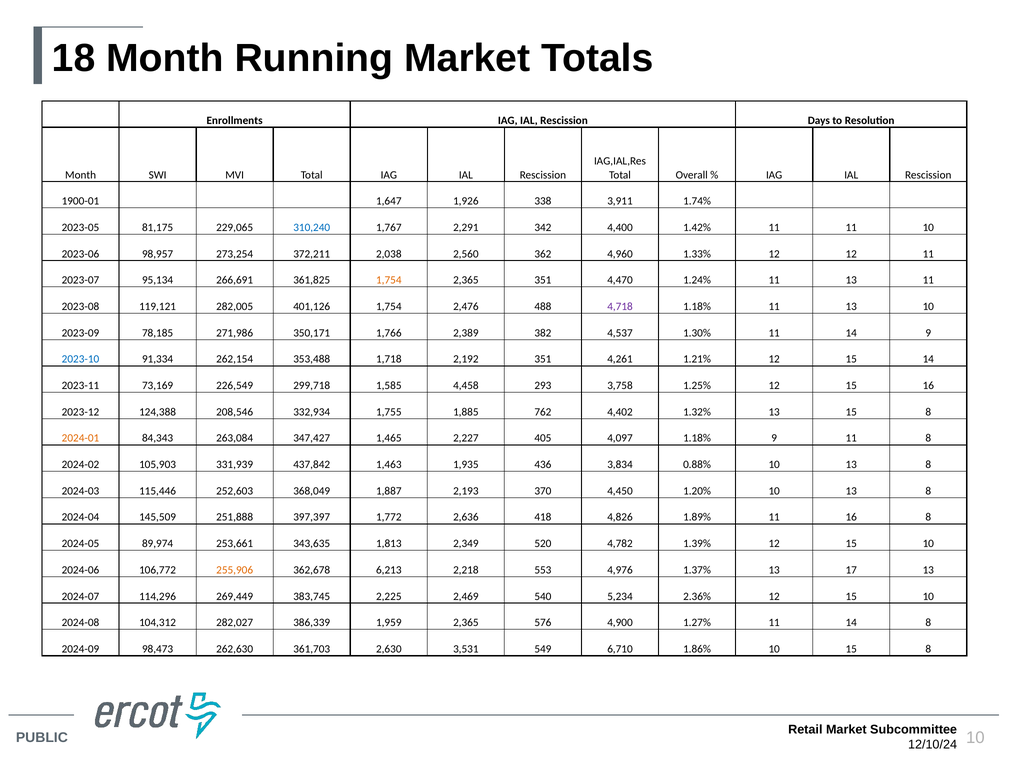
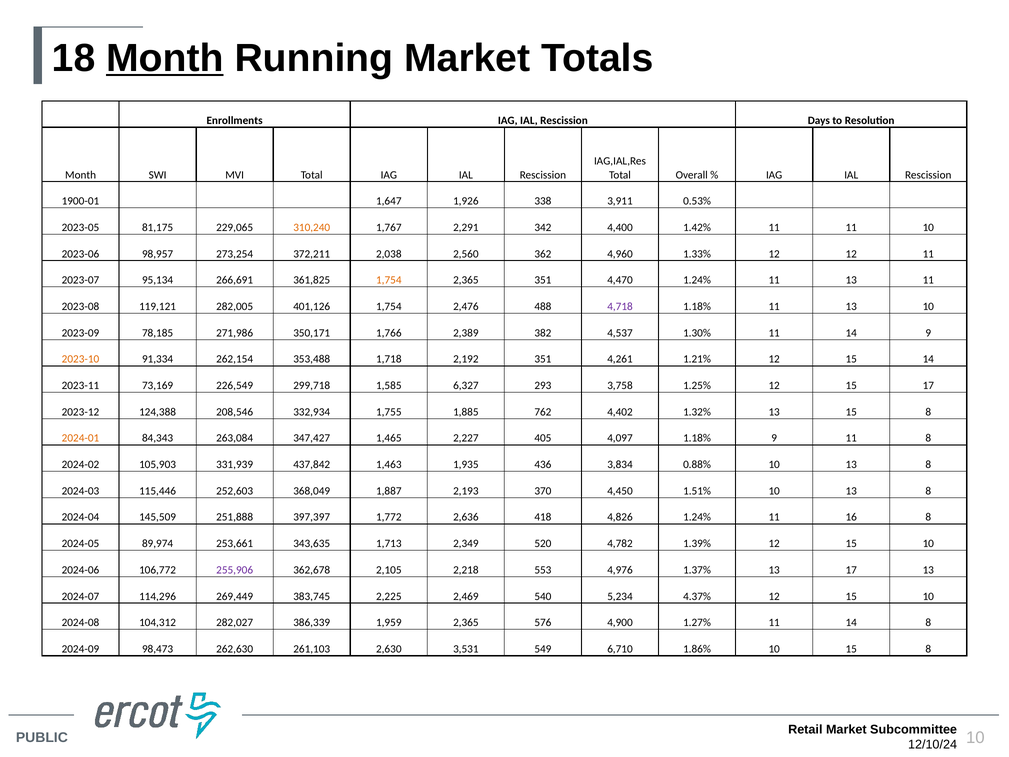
Month at (165, 58) underline: none -> present
1.74%: 1.74% -> 0.53%
310,240 colour: blue -> orange
2023-10 colour: blue -> orange
4,458: 4,458 -> 6,327
15 16: 16 -> 17
1.20%: 1.20% -> 1.51%
4,826 1.89%: 1.89% -> 1.24%
1,813: 1,813 -> 1,713
255,906 colour: orange -> purple
6,213: 6,213 -> 2,105
2.36%: 2.36% -> 4.37%
361,703: 361,703 -> 261,103
